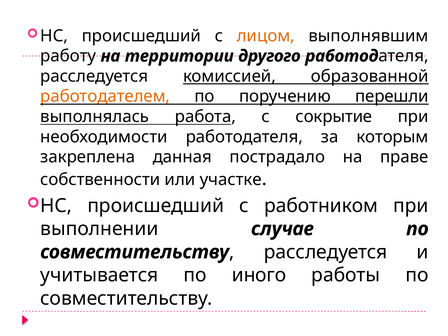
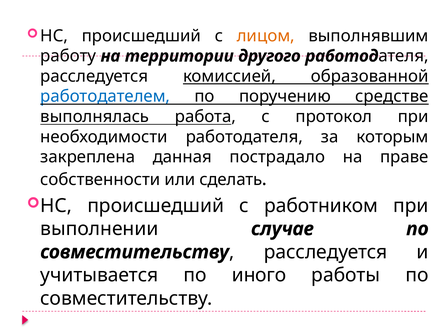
работодателем colour: orange -> blue
перешли: перешли -> средстве
сокрытие: сокрытие -> протокол
участке: участке -> сделать
